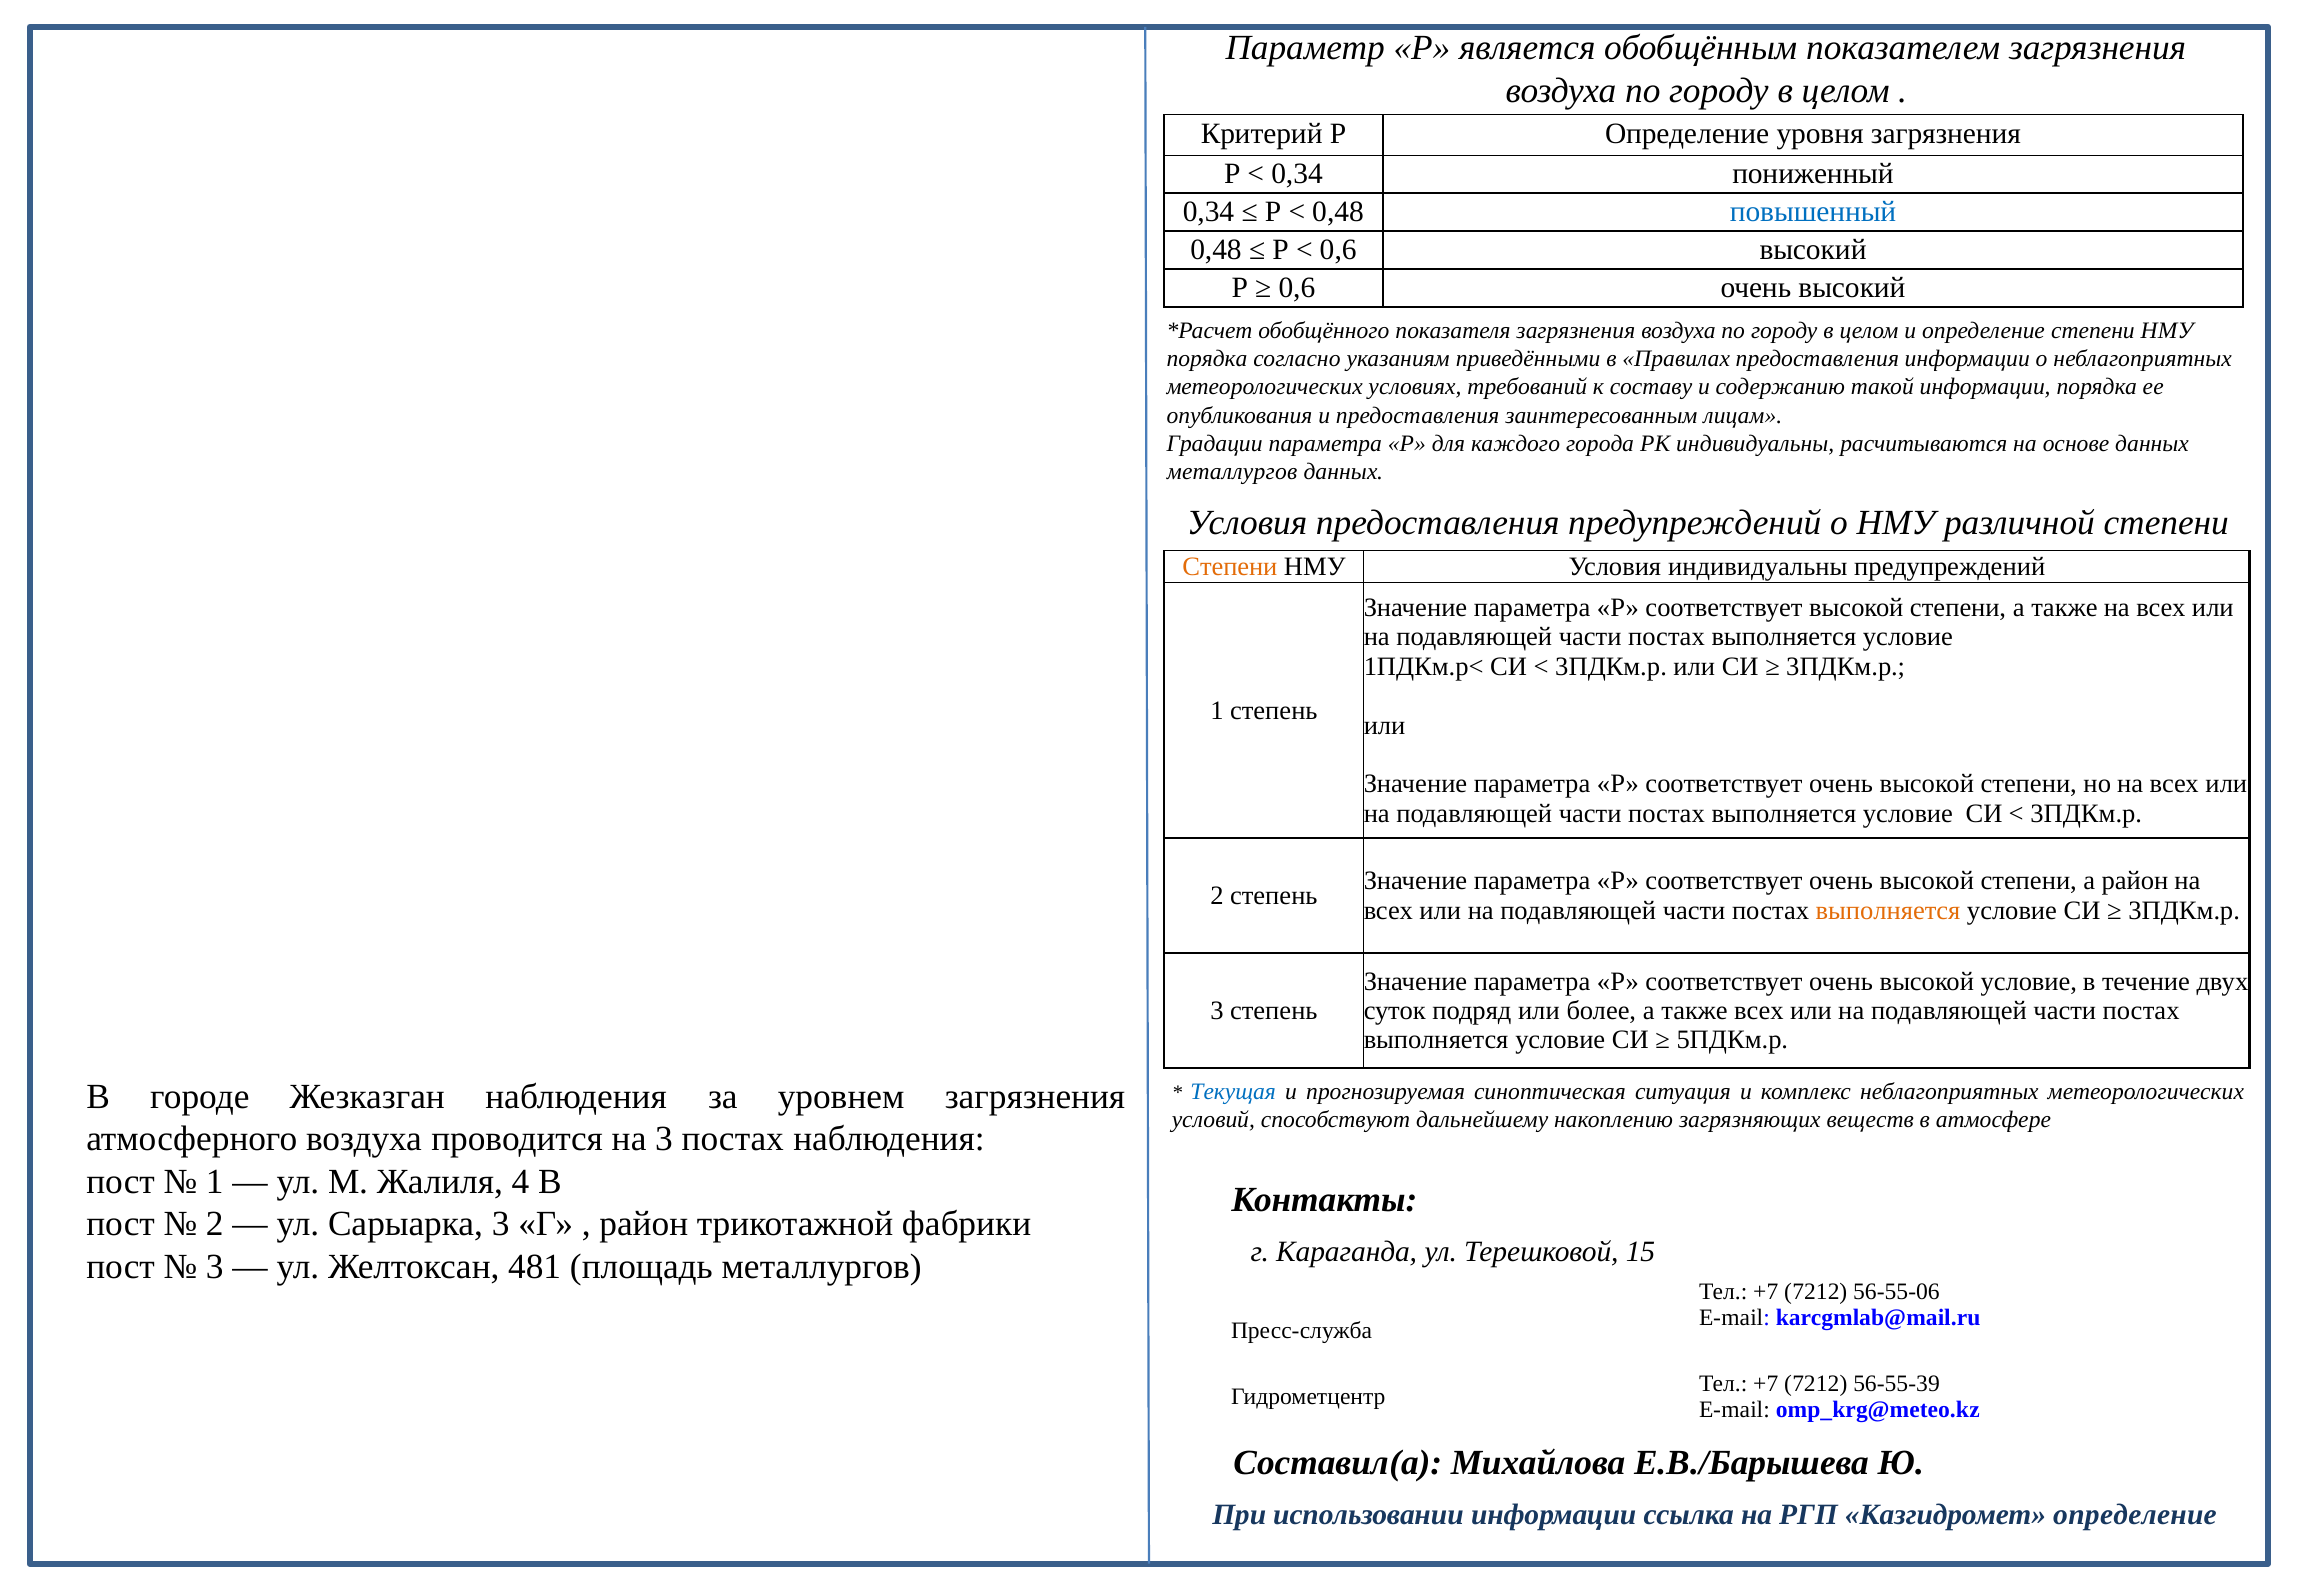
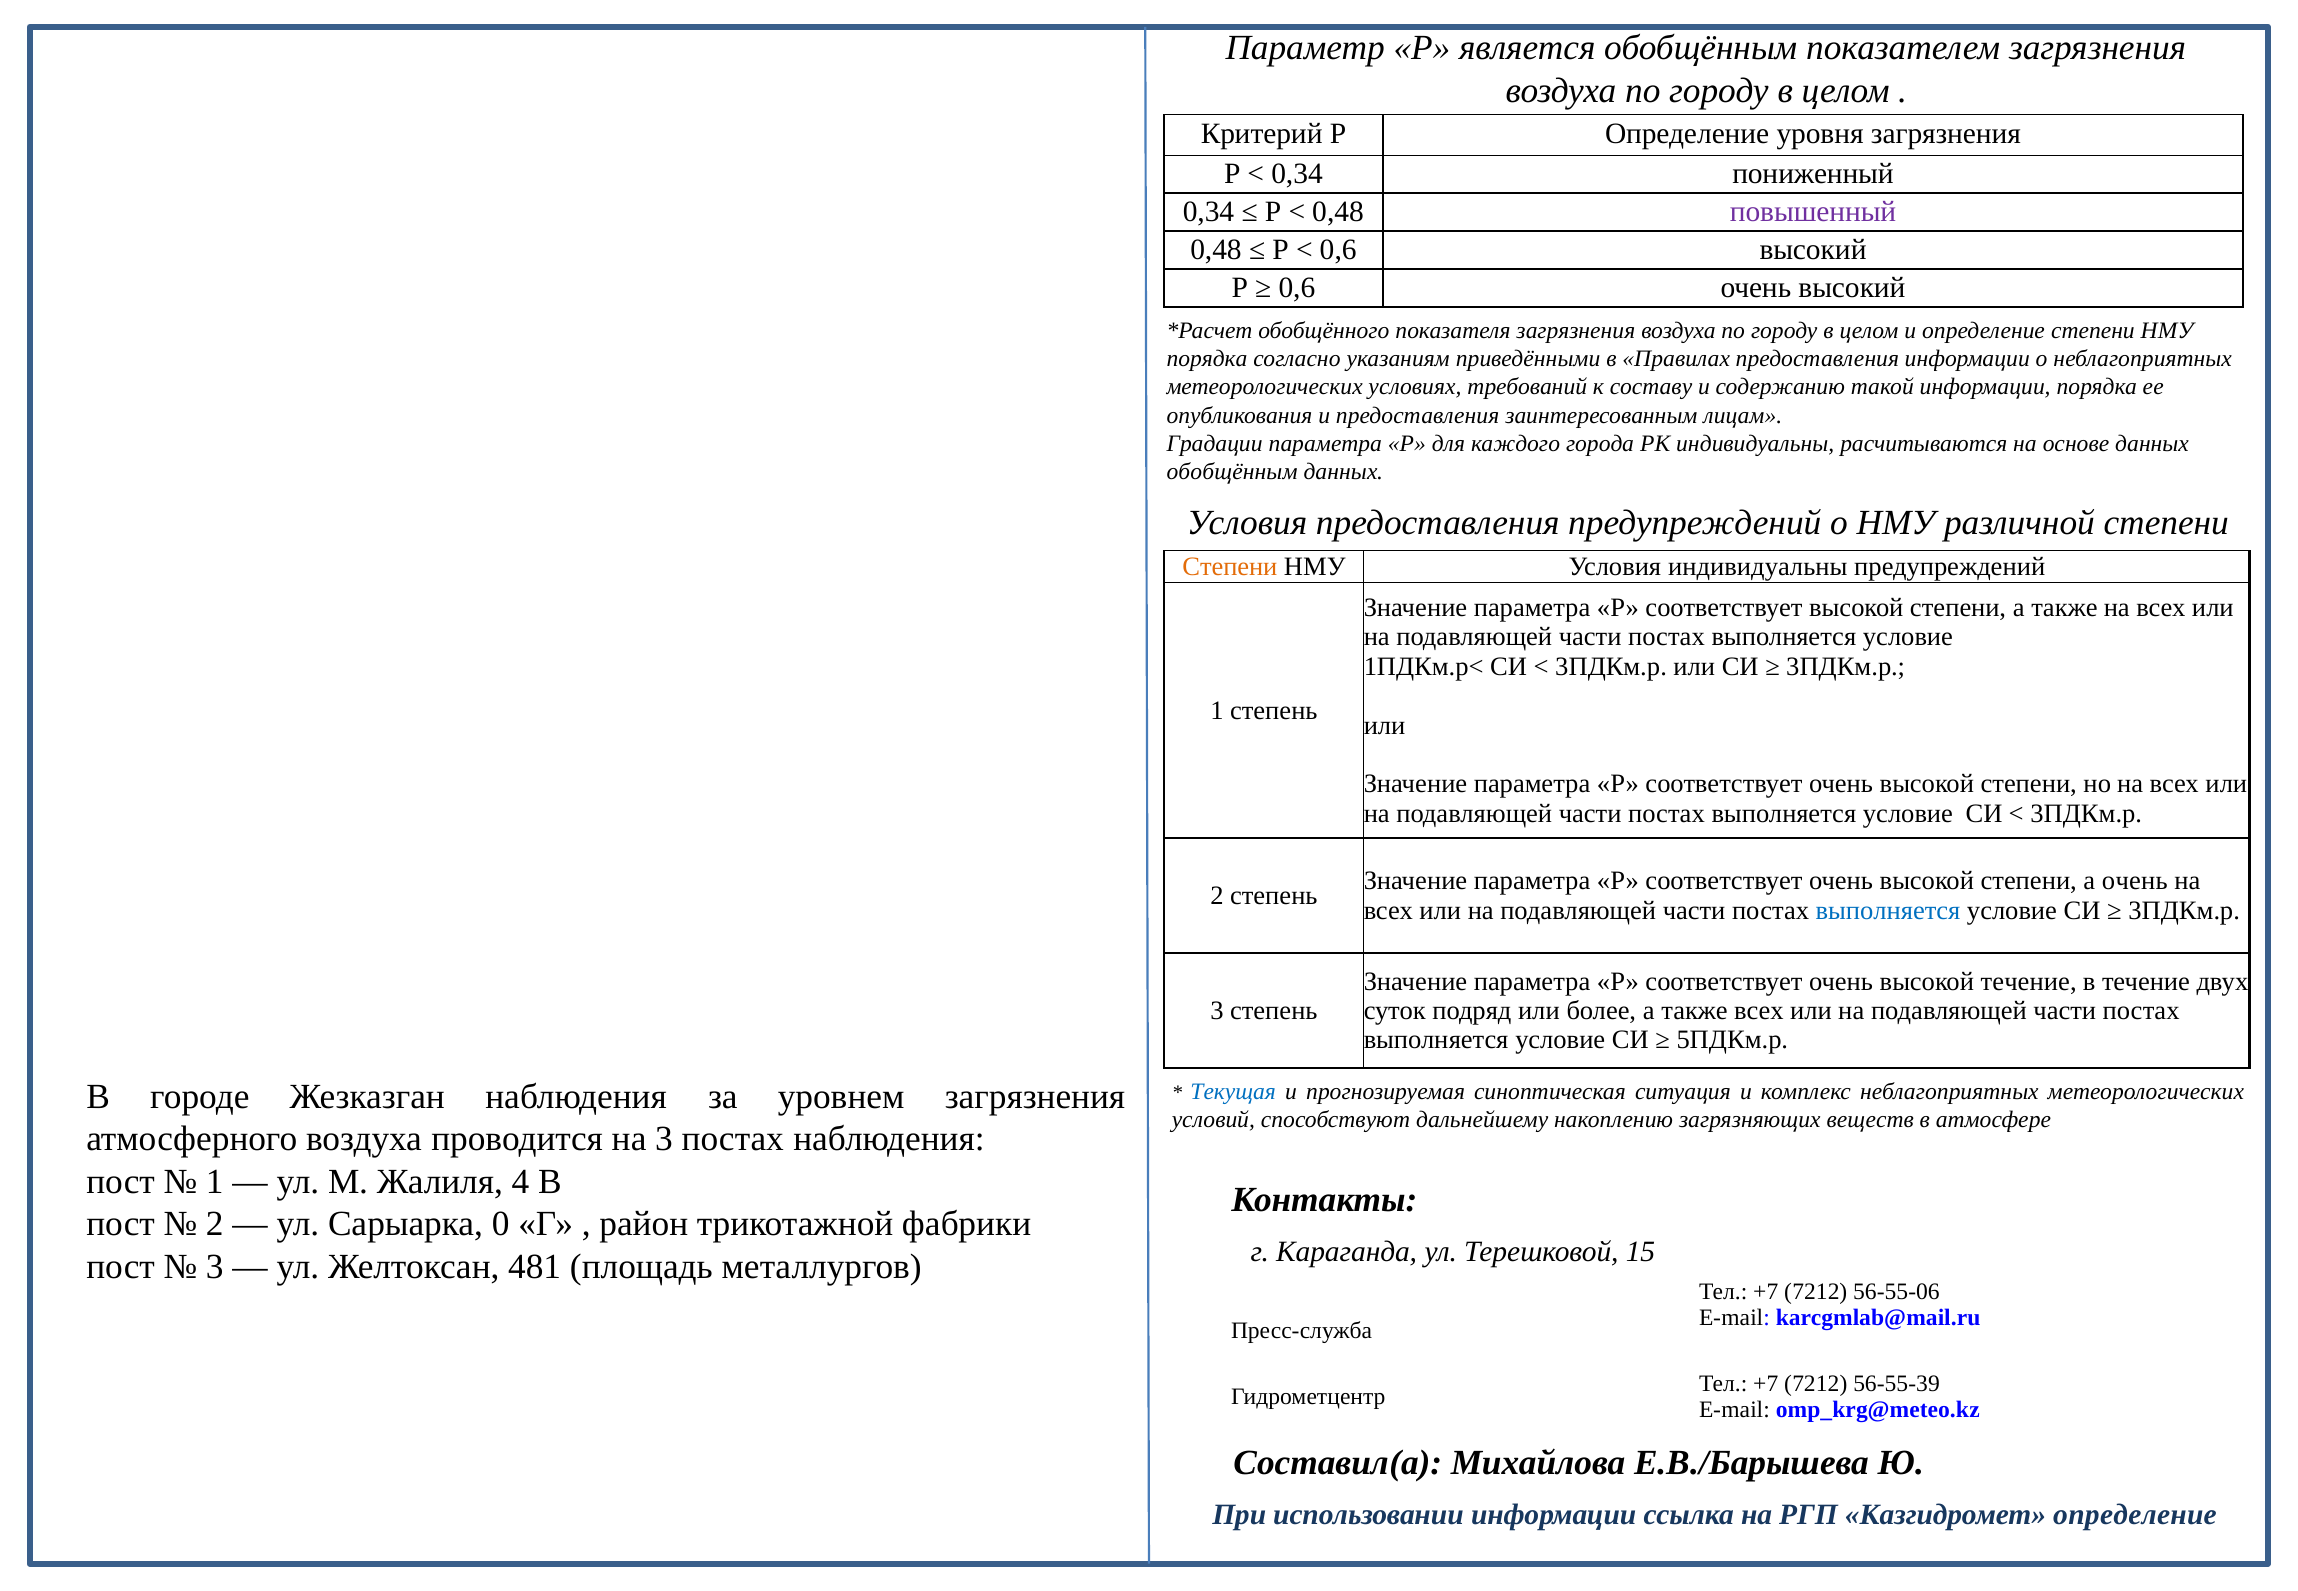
повышенный colour: blue -> purple
металлургов at (1232, 472): металлургов -> обобщённым
а район: район -> очень
выполняется at (1888, 910) colour: orange -> blue
высокой условие: условие -> течение
Сарыарка 3: 3 -> 0
